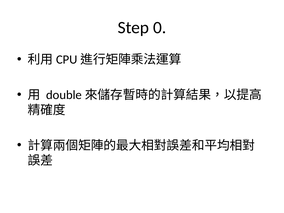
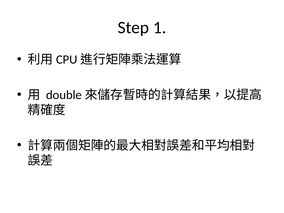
0: 0 -> 1
